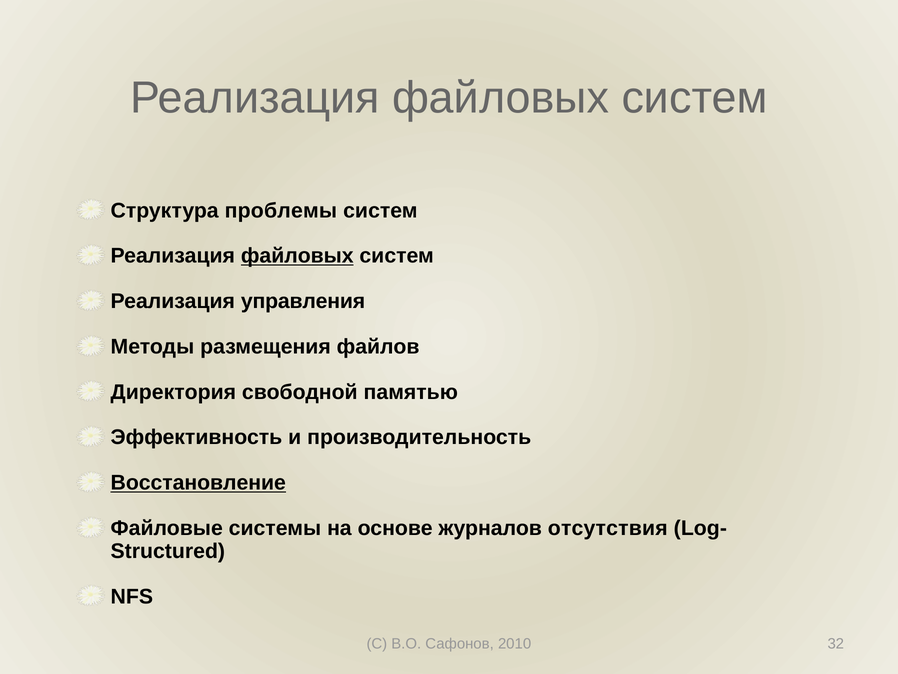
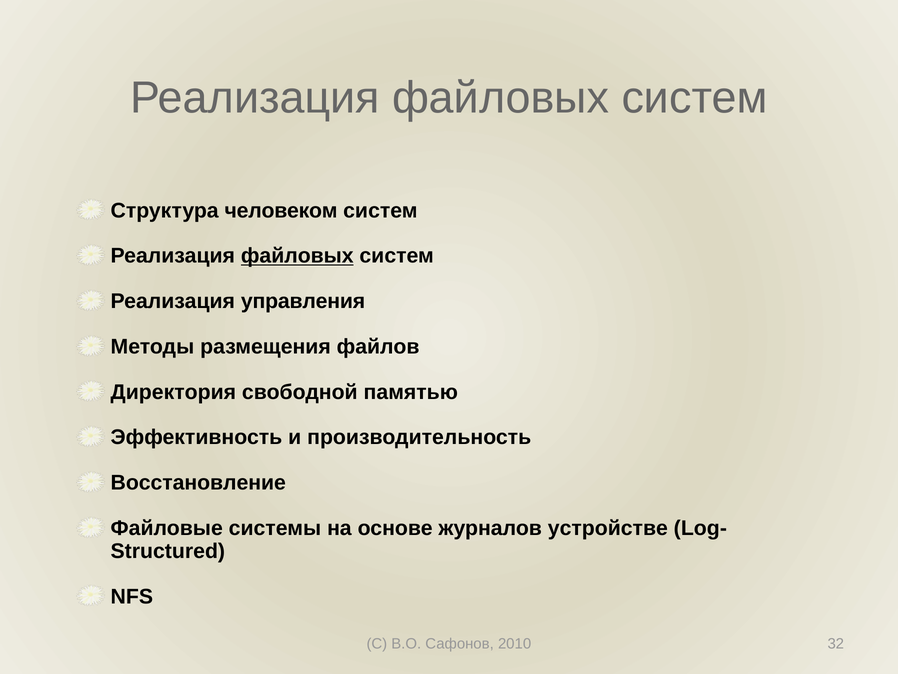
проблемы: проблемы -> человеком
Восстановление underline: present -> none
отсутствия: отсутствия -> устройстве
